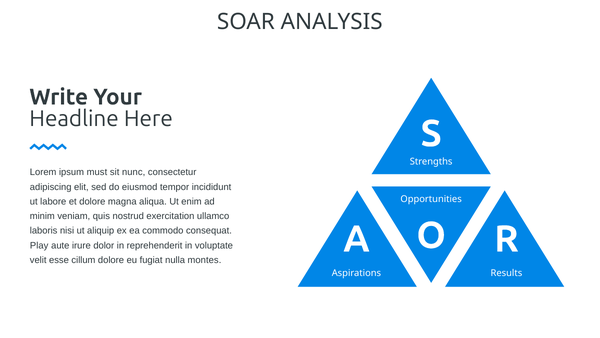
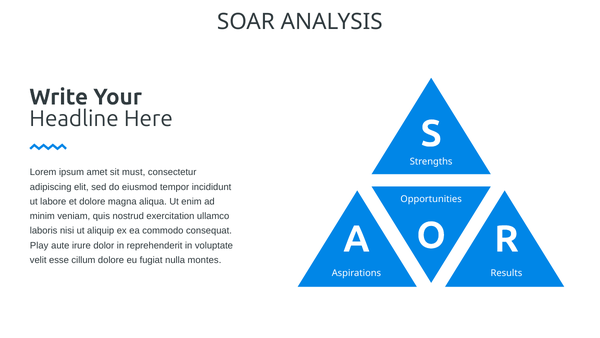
must: must -> amet
nunc: nunc -> must
